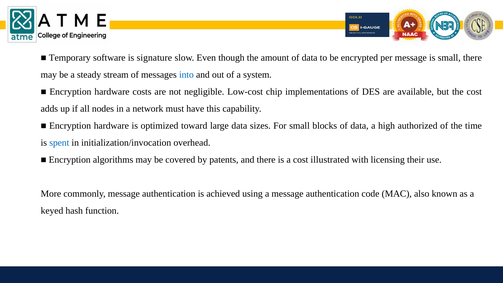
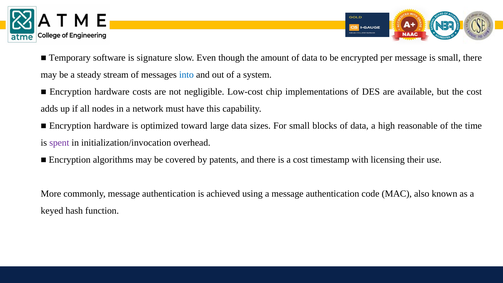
authorized: authorized -> reasonable
spent colour: blue -> purple
illustrated: illustrated -> timestamp
